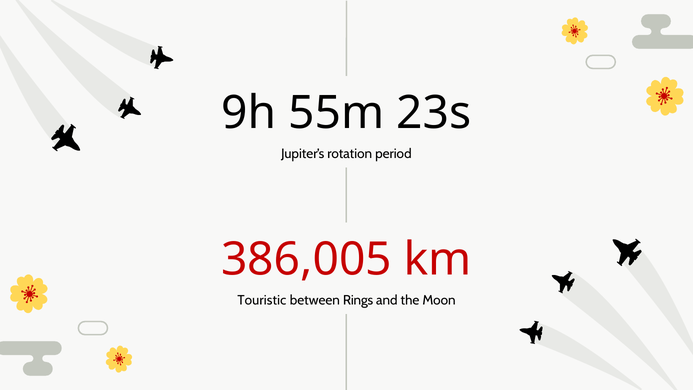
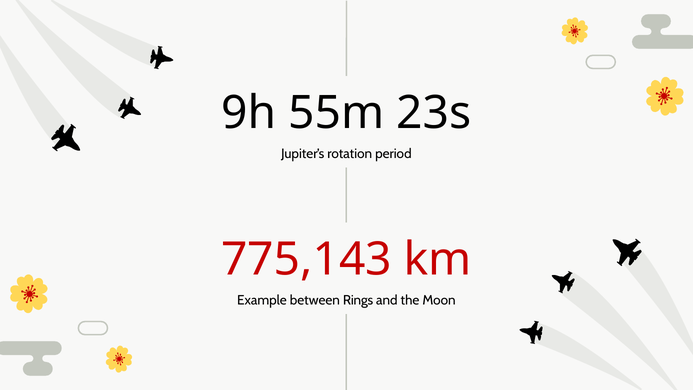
386,005: 386,005 -> 775,143
Touristic: Touristic -> Example
